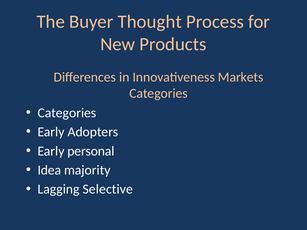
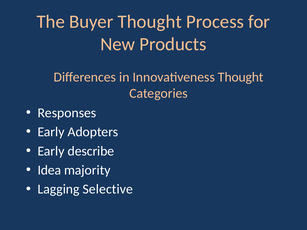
Innovativeness Markets: Markets -> Thought
Categories at (67, 113): Categories -> Responses
personal: personal -> describe
